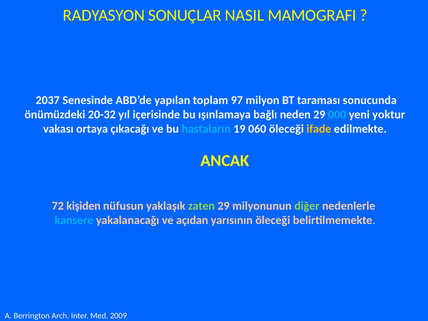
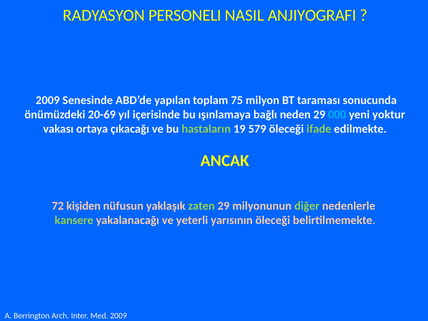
SONUÇLAR: SONUÇLAR -> PERSONELI
MAMOGRAFI: MAMOGRAFI -> ANJIYOGRAFI
2037 at (48, 100): 2037 -> 2009
97: 97 -> 75
20-32: 20-32 -> 20-69
hastaların colour: light blue -> light green
060: 060 -> 579
ifade colour: yellow -> light green
kansere colour: light blue -> light green
açıdan: açıdan -> yeterli
